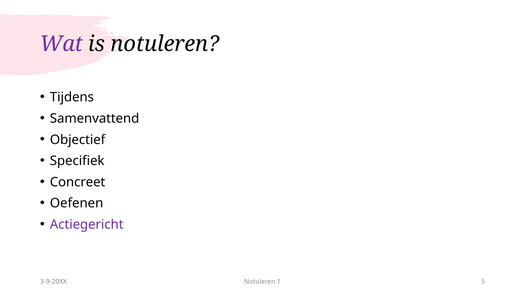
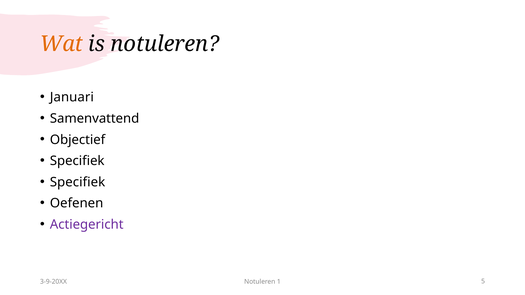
Wat colour: purple -> orange
Tijdens: Tijdens -> Januari
Concreet at (78, 182): Concreet -> Specifiek
